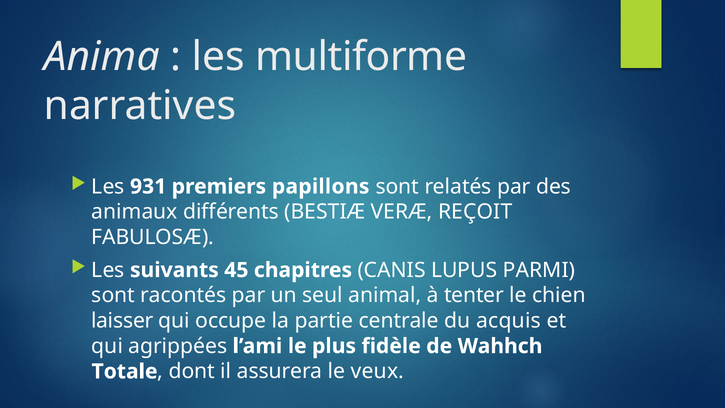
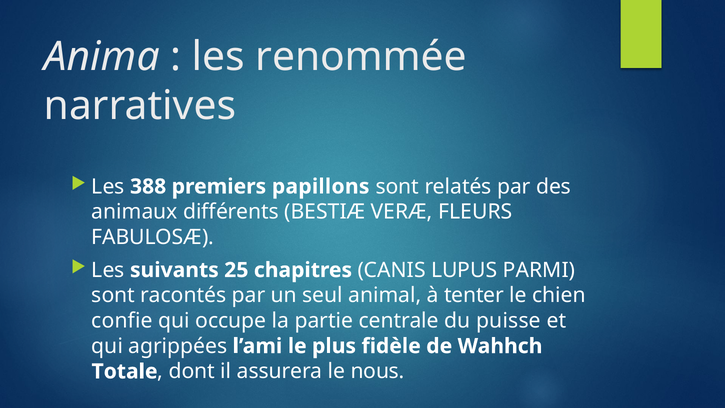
multiforme: multiforme -> renommée
931: 931 -> 388
REÇOIT: REÇOIT -> FLEURS
45: 45 -> 25
laisser: laisser -> confie
acquis: acquis -> puisse
veux: veux -> nous
